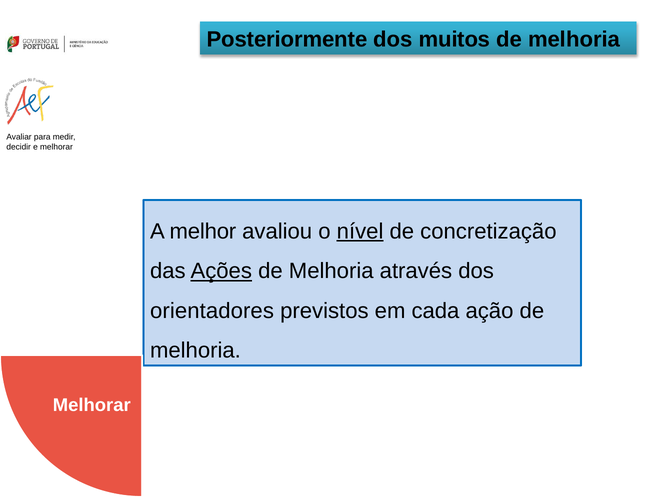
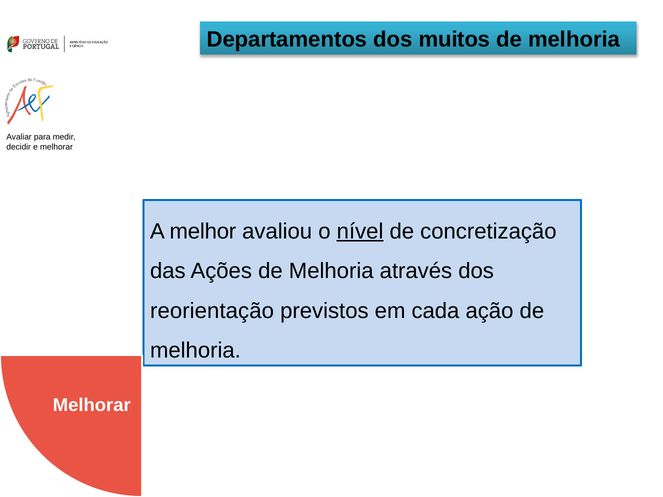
Posteriormente: Posteriormente -> Departamentos
Ações underline: present -> none
orientadores: orientadores -> reorientação
